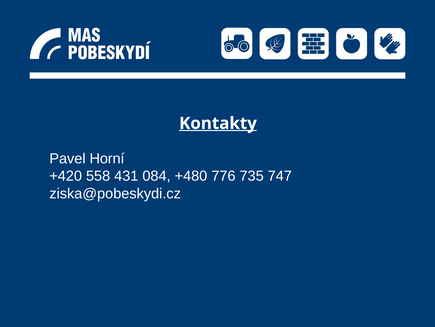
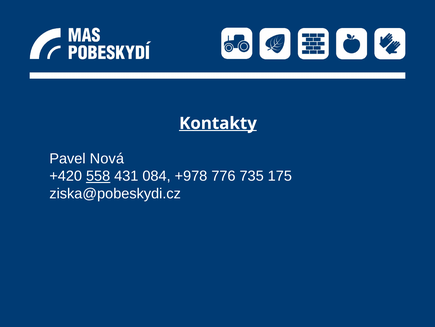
Horní: Horní -> Nová
558 underline: none -> present
+480: +480 -> +978
747: 747 -> 175
